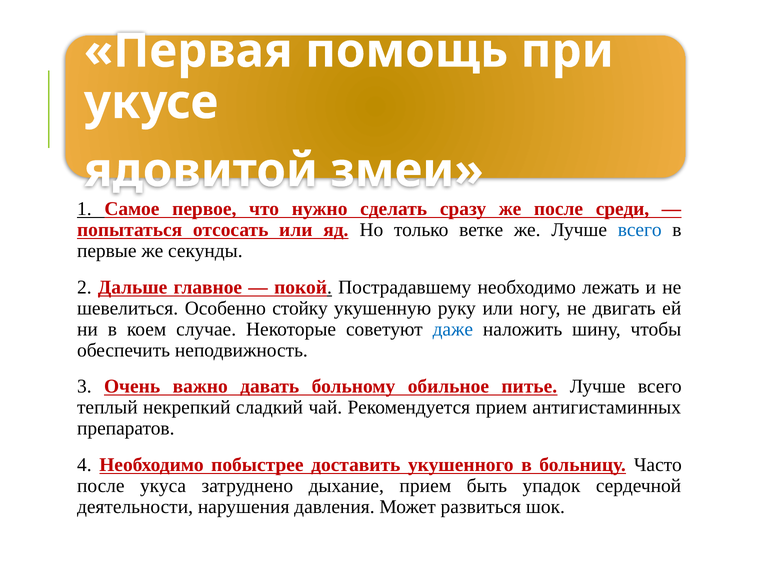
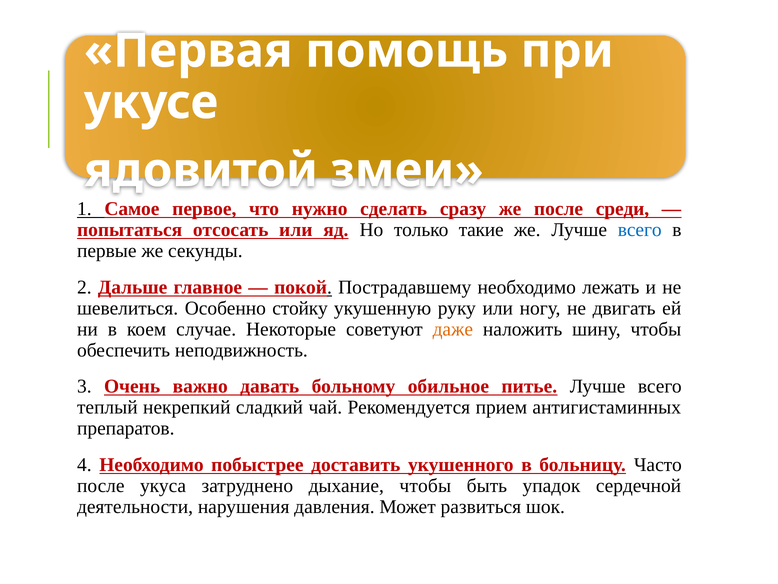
ветке: ветке -> такие
даже colour: blue -> orange
дыхание прием: прием -> чтобы
